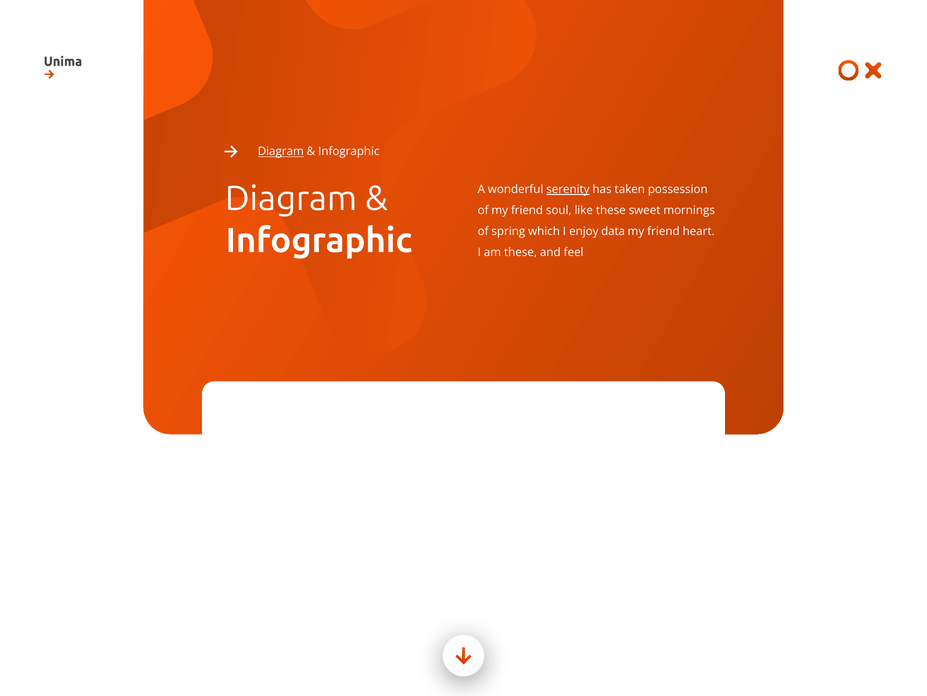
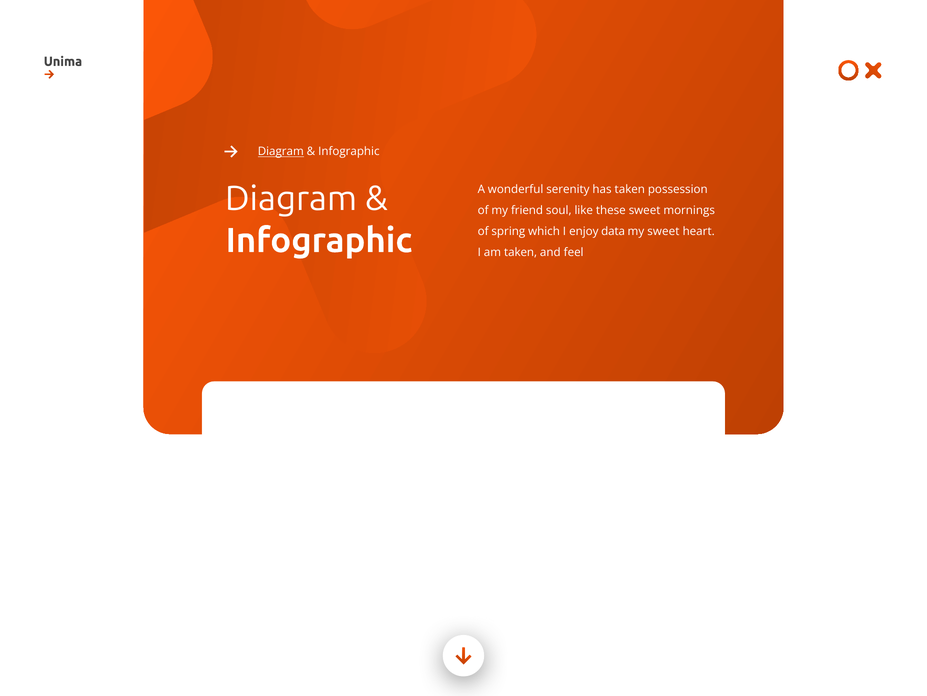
serenity underline: present -> none
friend at (663, 231): friend -> sweet
am these: these -> taken
